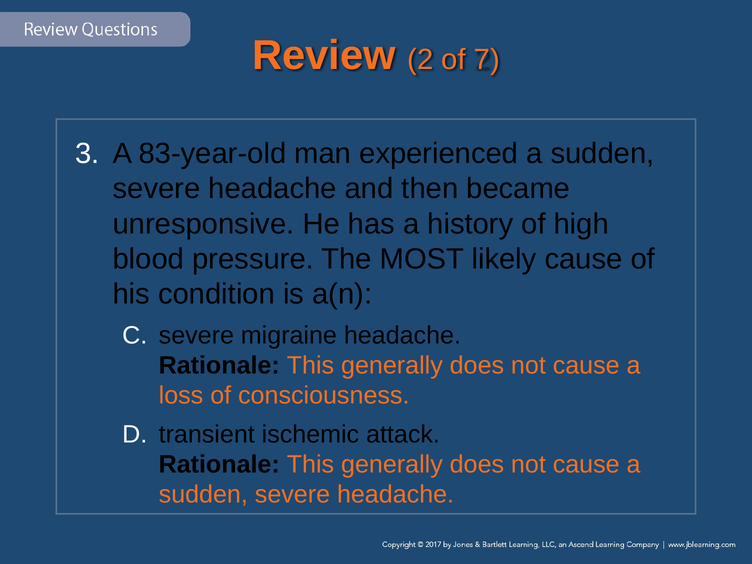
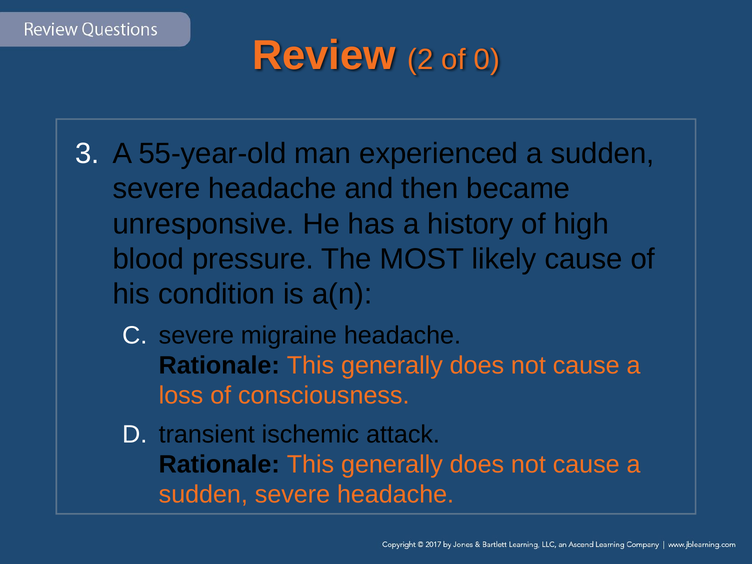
7: 7 -> 0
83-year-old: 83-year-old -> 55-year-old
